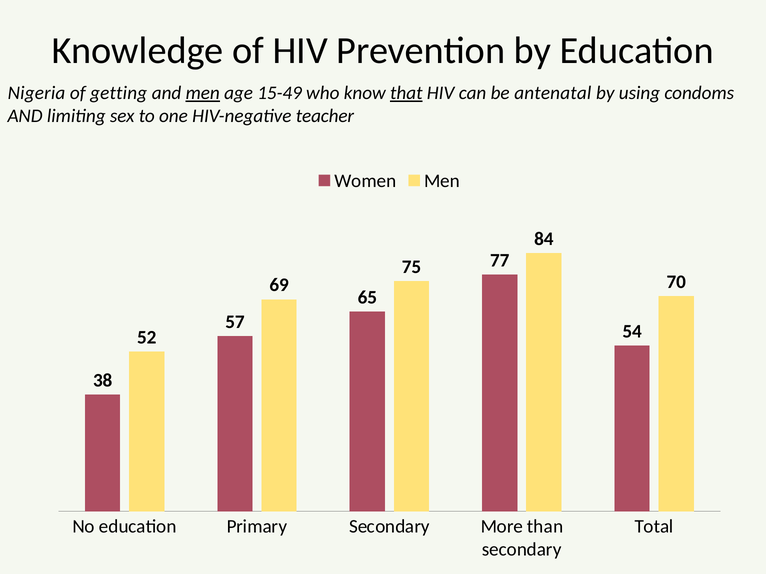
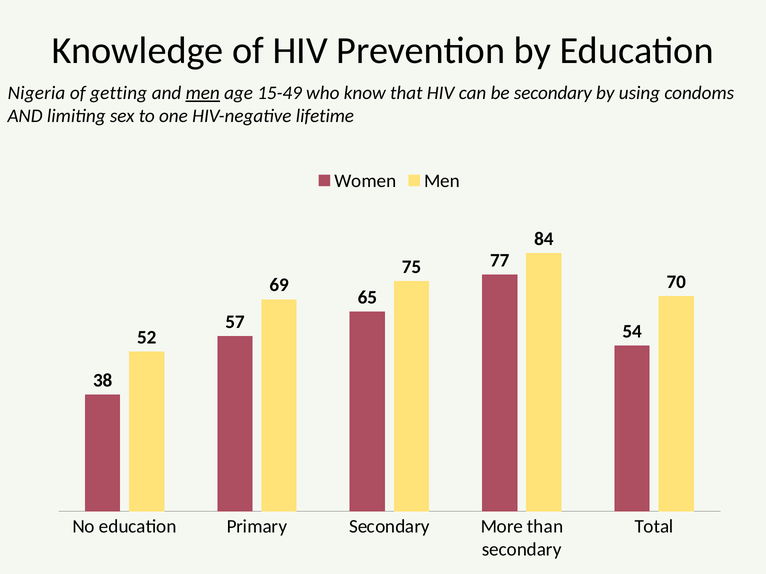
that underline: present -> none
be antenatal: antenatal -> secondary
teacher: teacher -> lifetime
